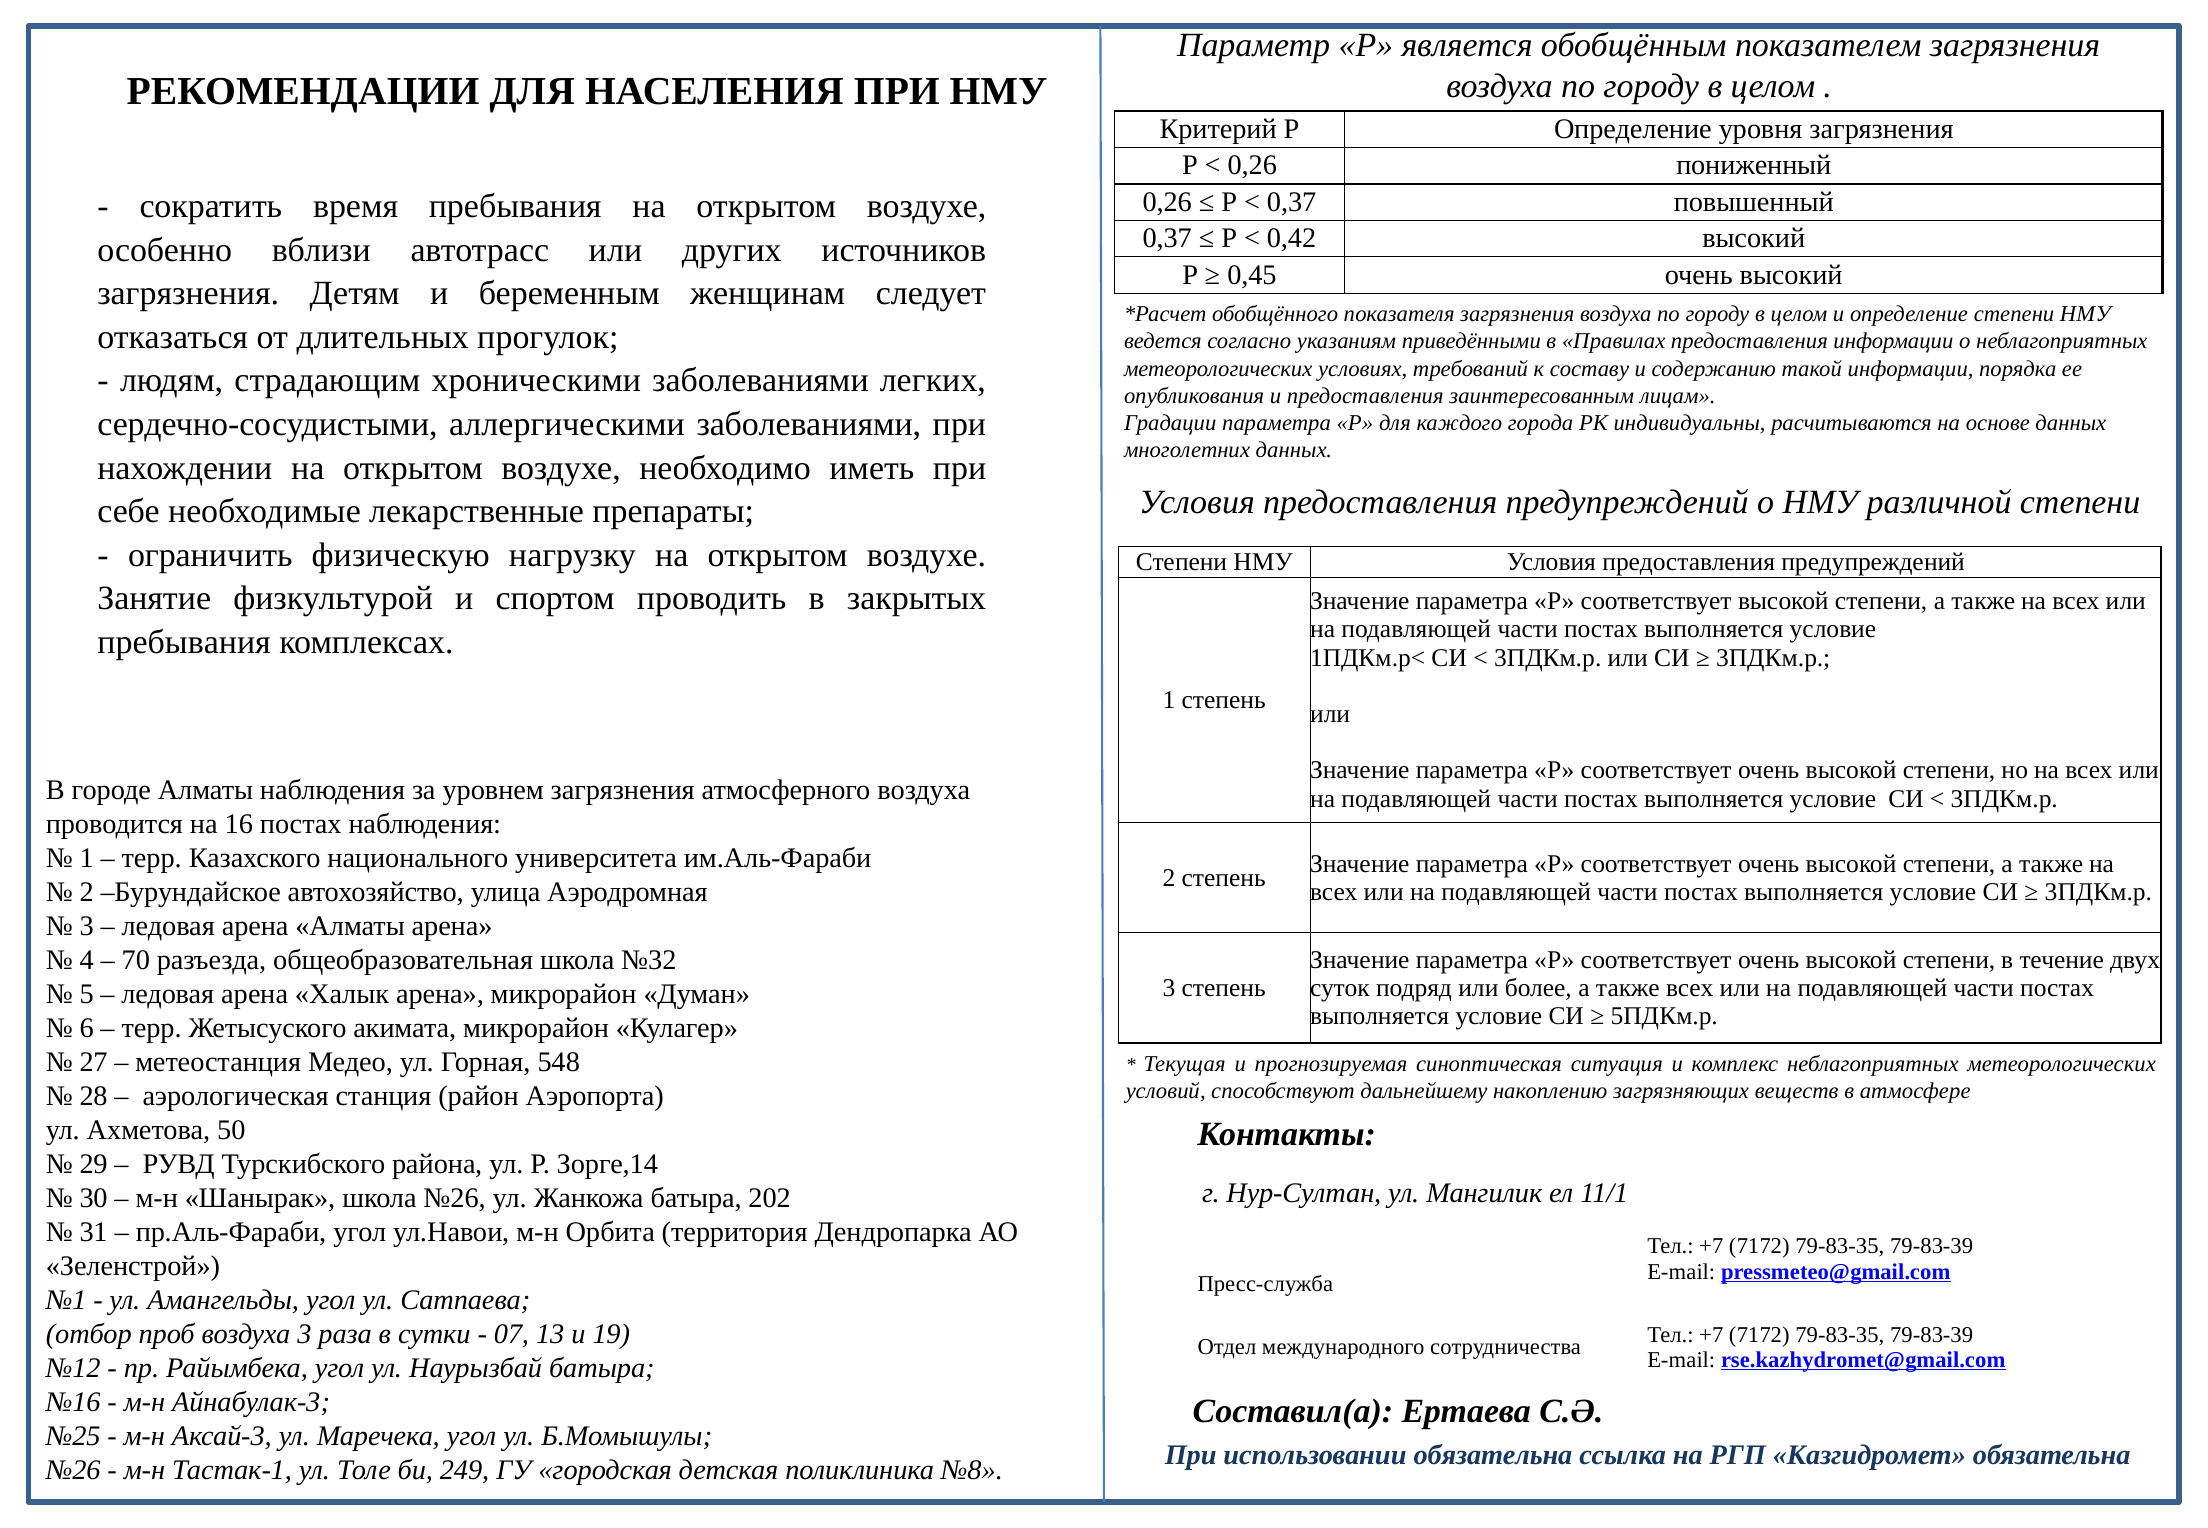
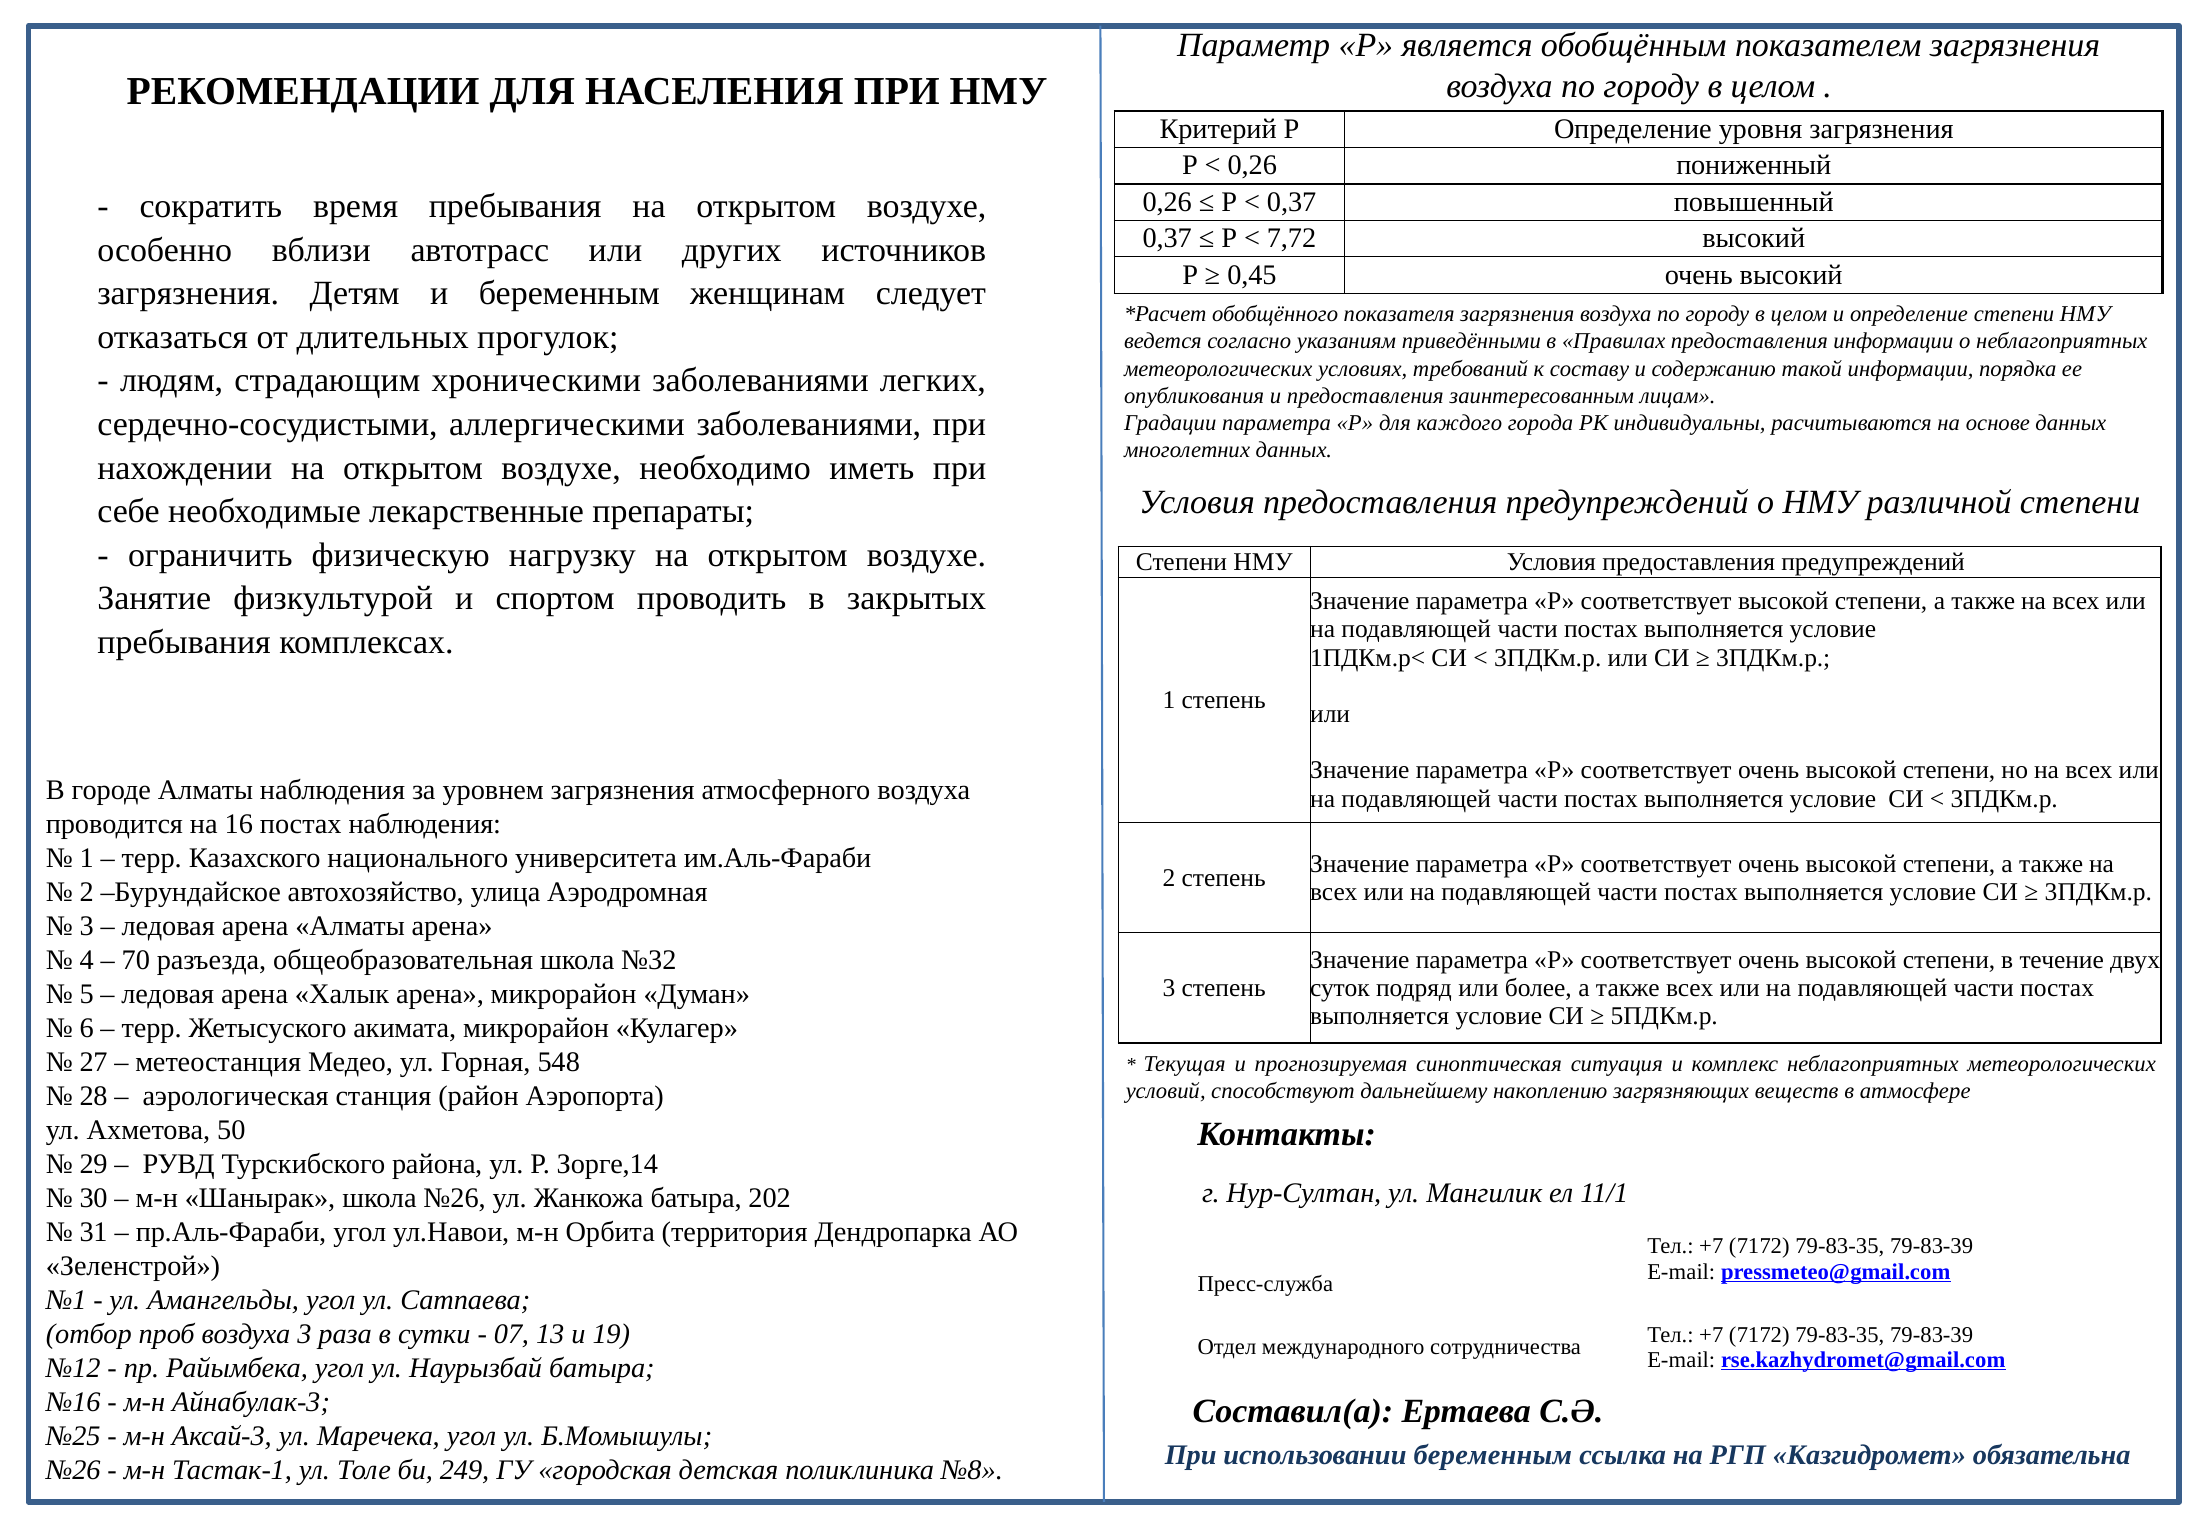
0,42: 0,42 -> 7,72
использовании обязательна: обязательна -> беременным
